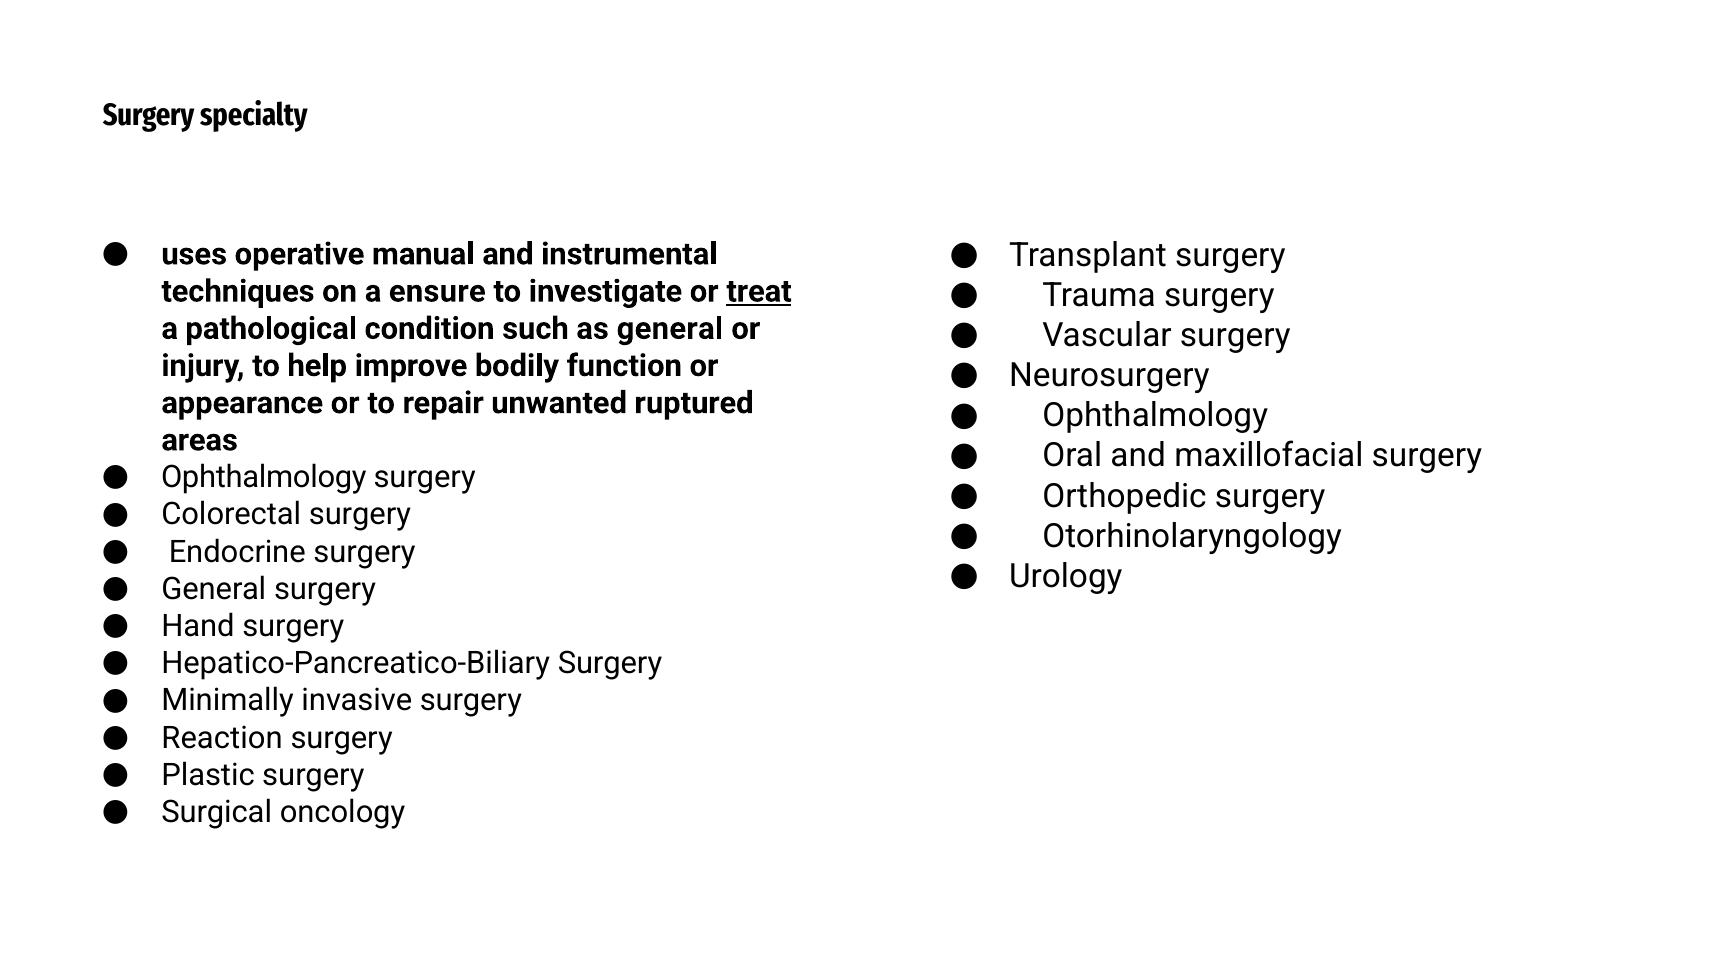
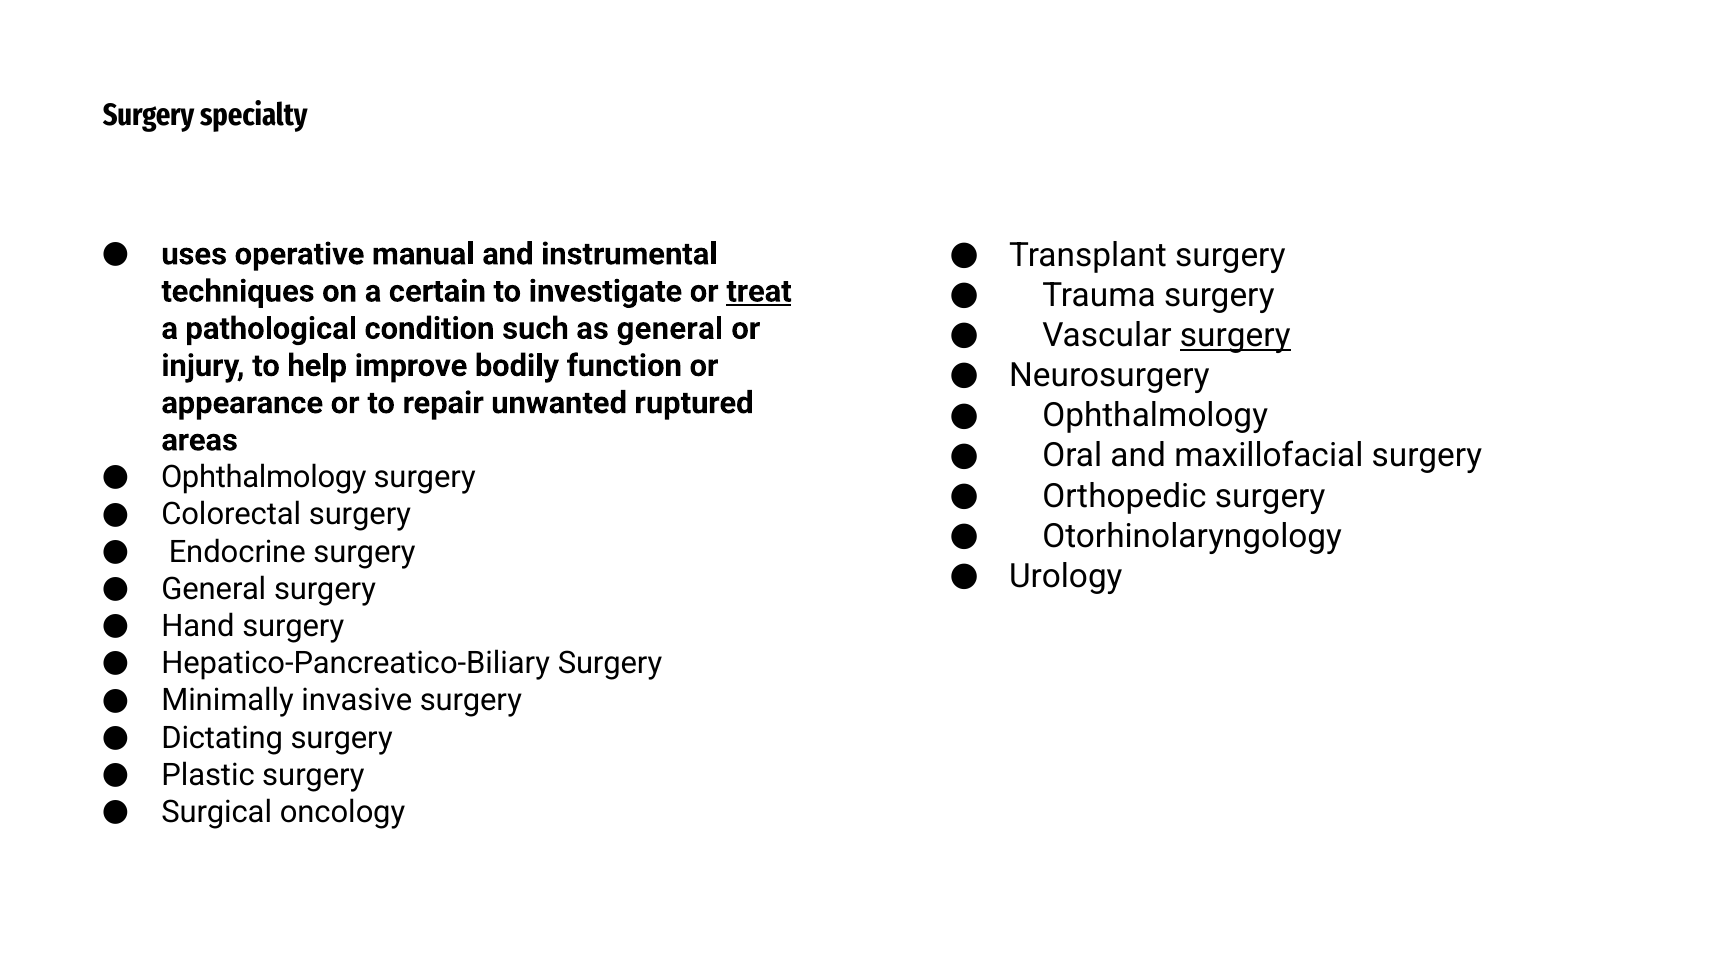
ensure: ensure -> certain
surgery at (1235, 336) underline: none -> present
Reaction: Reaction -> Dictating
